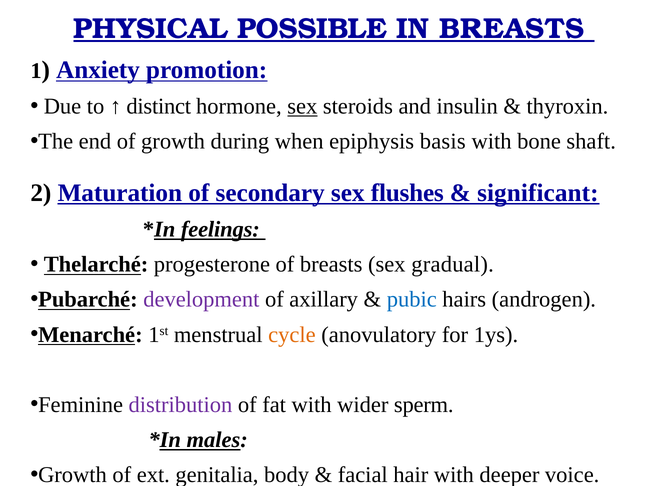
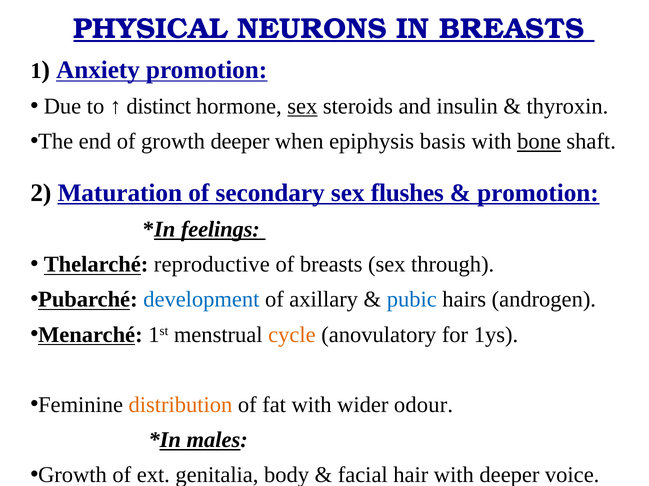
POSSIBLE: POSSIBLE -> NEURONS
growth during: during -> deeper
bone underline: none -> present
significant at (538, 193): significant -> promotion
progesterone: progesterone -> reproductive
gradual: gradual -> through
development colour: purple -> blue
distribution colour: purple -> orange
sperm: sperm -> odour
